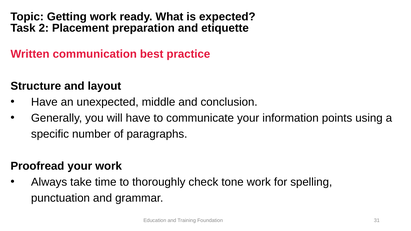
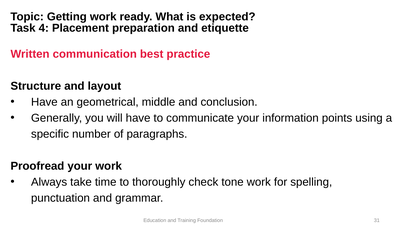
2: 2 -> 4
unexpected: unexpected -> geometrical
